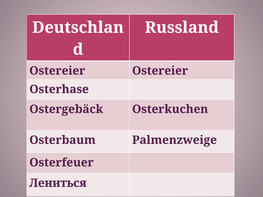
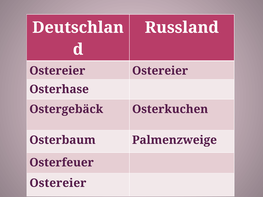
Лениться at (58, 183): Лениться -> Ostereier
